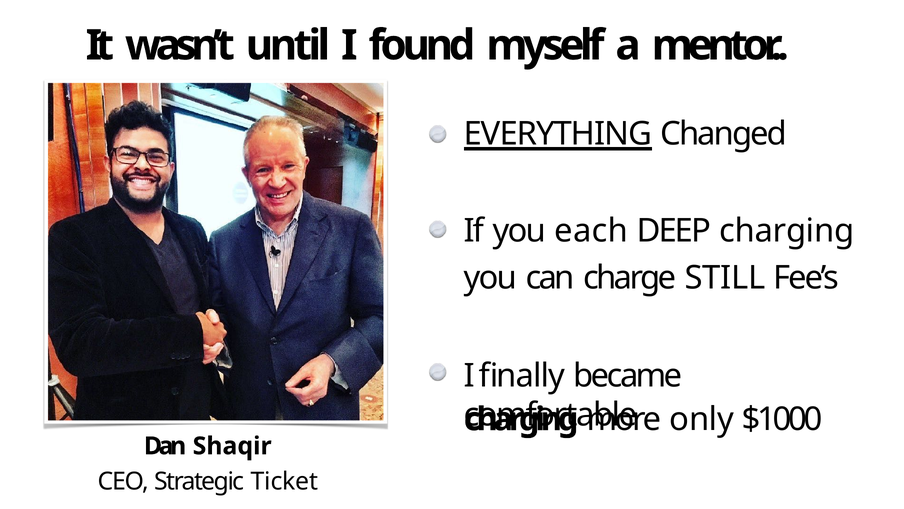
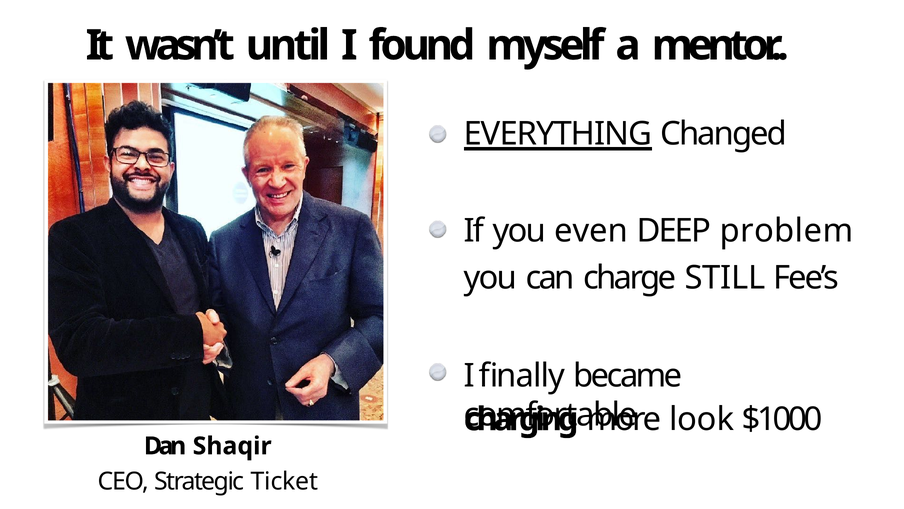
each: each -> even
DEEP charging: charging -> problem
only: only -> look
